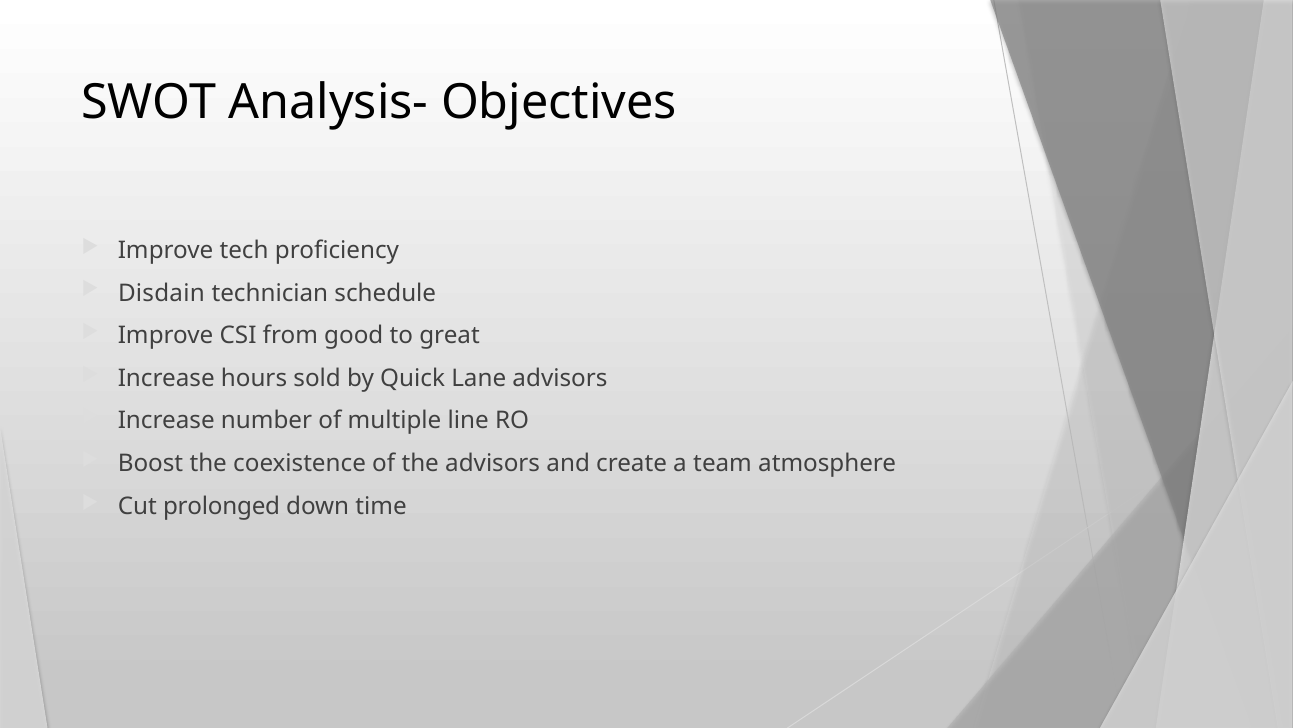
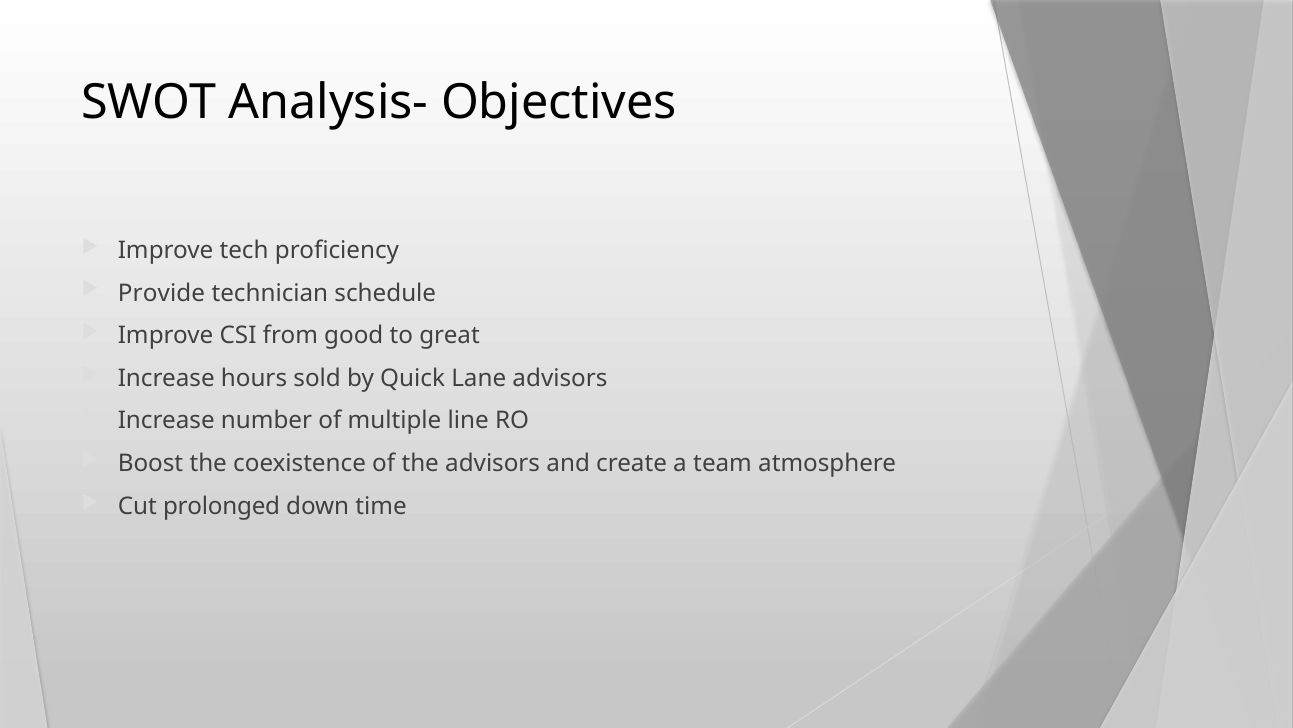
Disdain: Disdain -> Provide
